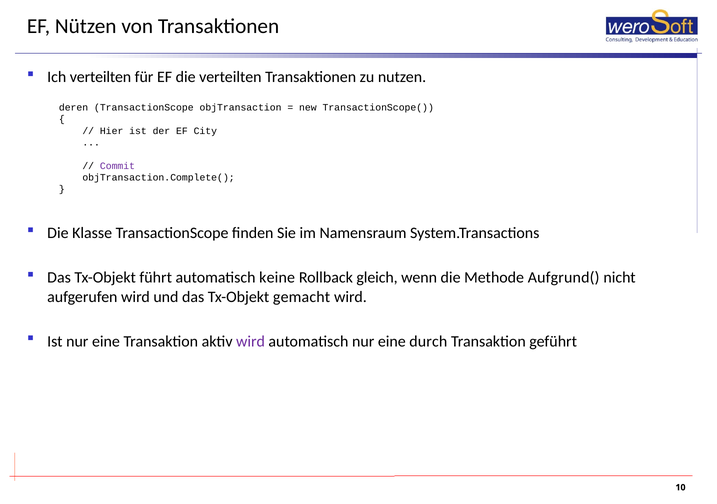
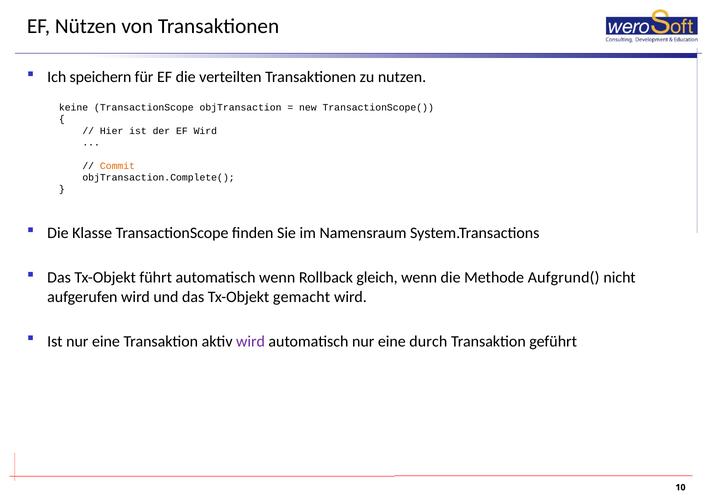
Ich verteilten: verteilten -> speichern
deren: deren -> keine
EF City: City -> Wird
Commit colour: purple -> orange
automatisch keine: keine -> wenn
